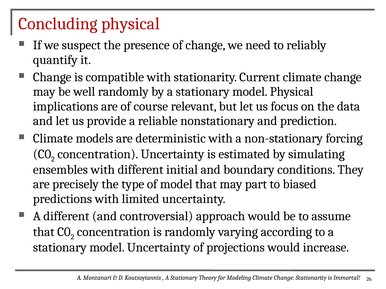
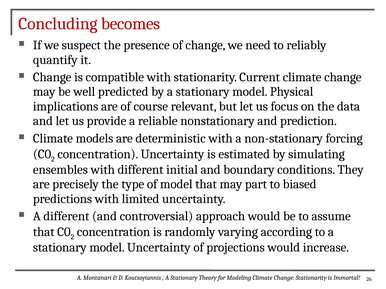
Concluding physical: physical -> becomes
well randomly: randomly -> predicted
